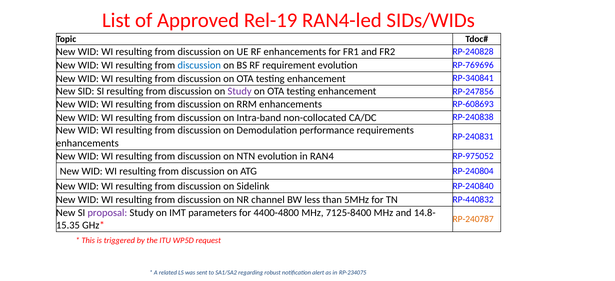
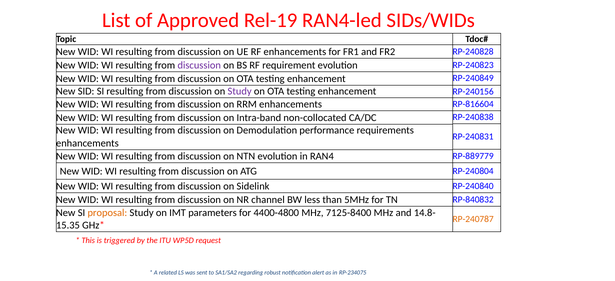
discussion at (199, 65) colour: blue -> purple
RP-769696: RP-769696 -> RP-240823
RP-340841: RP-340841 -> RP-240849
RP-247856: RP-247856 -> RP-240156
RP-608693: RP-608693 -> RP-816604
RP-975052: RP-975052 -> RP-889779
RP-440832: RP-440832 -> RP-840832
proposal colour: purple -> orange
